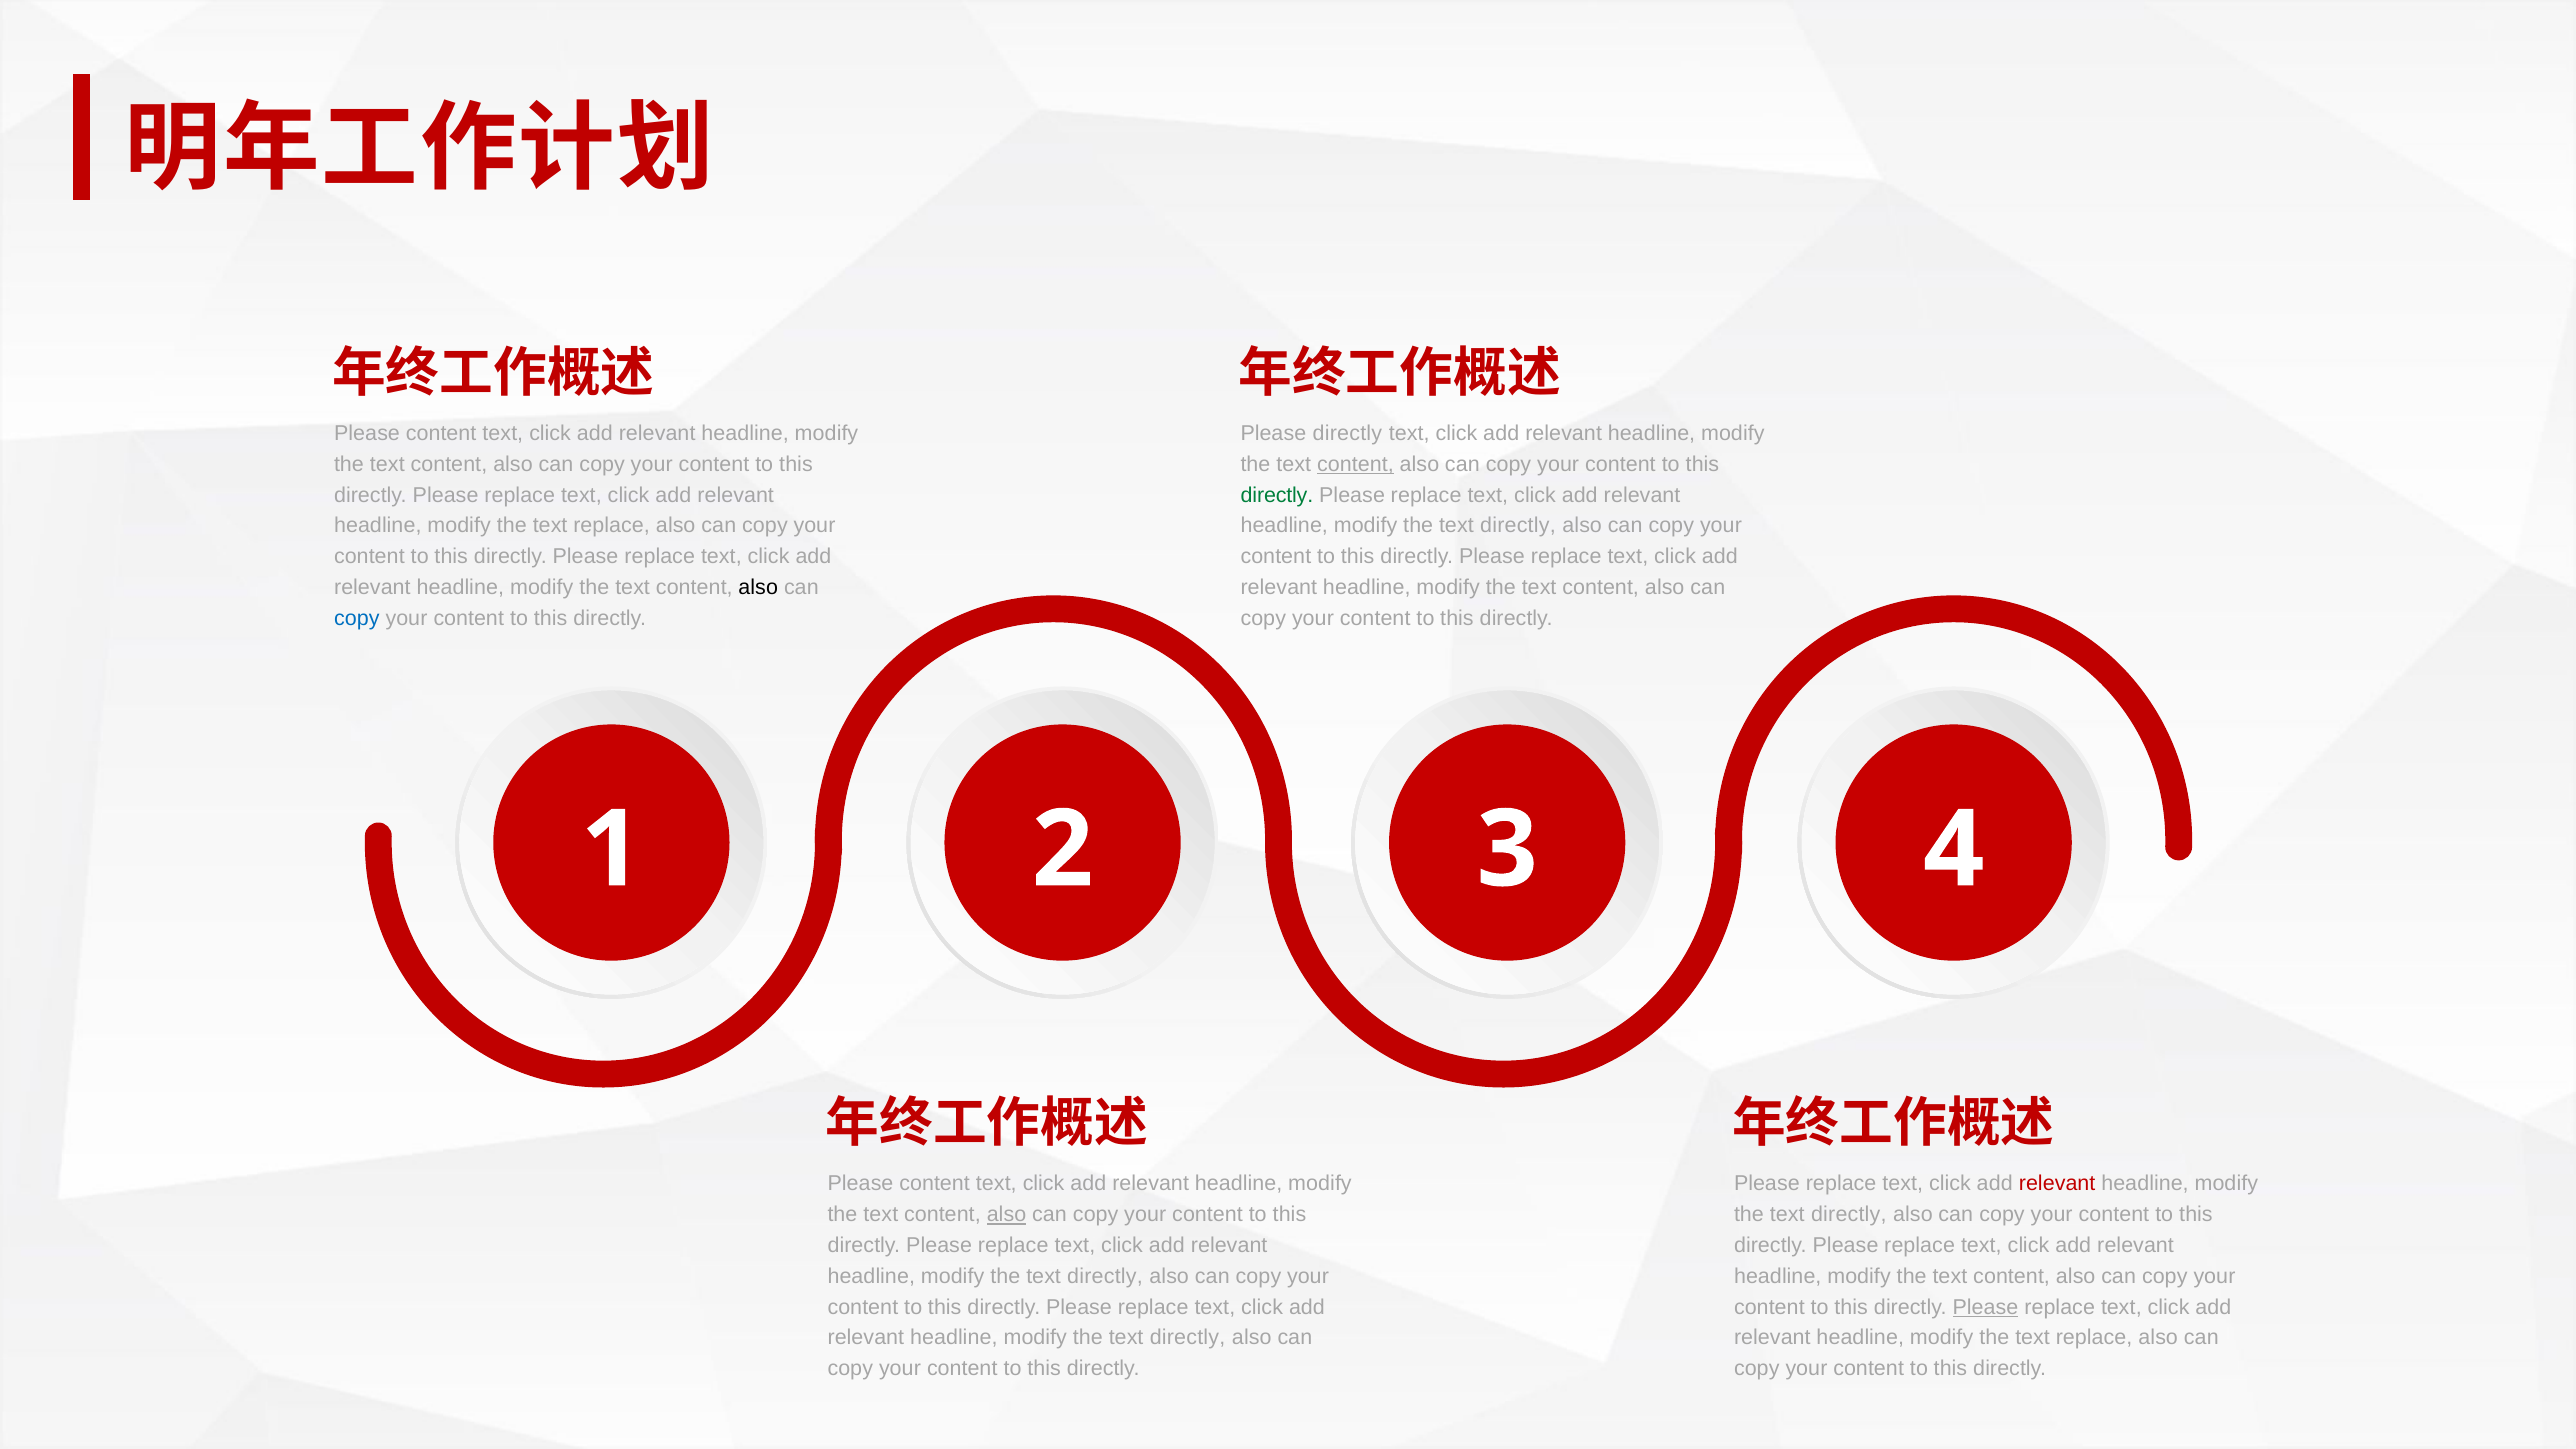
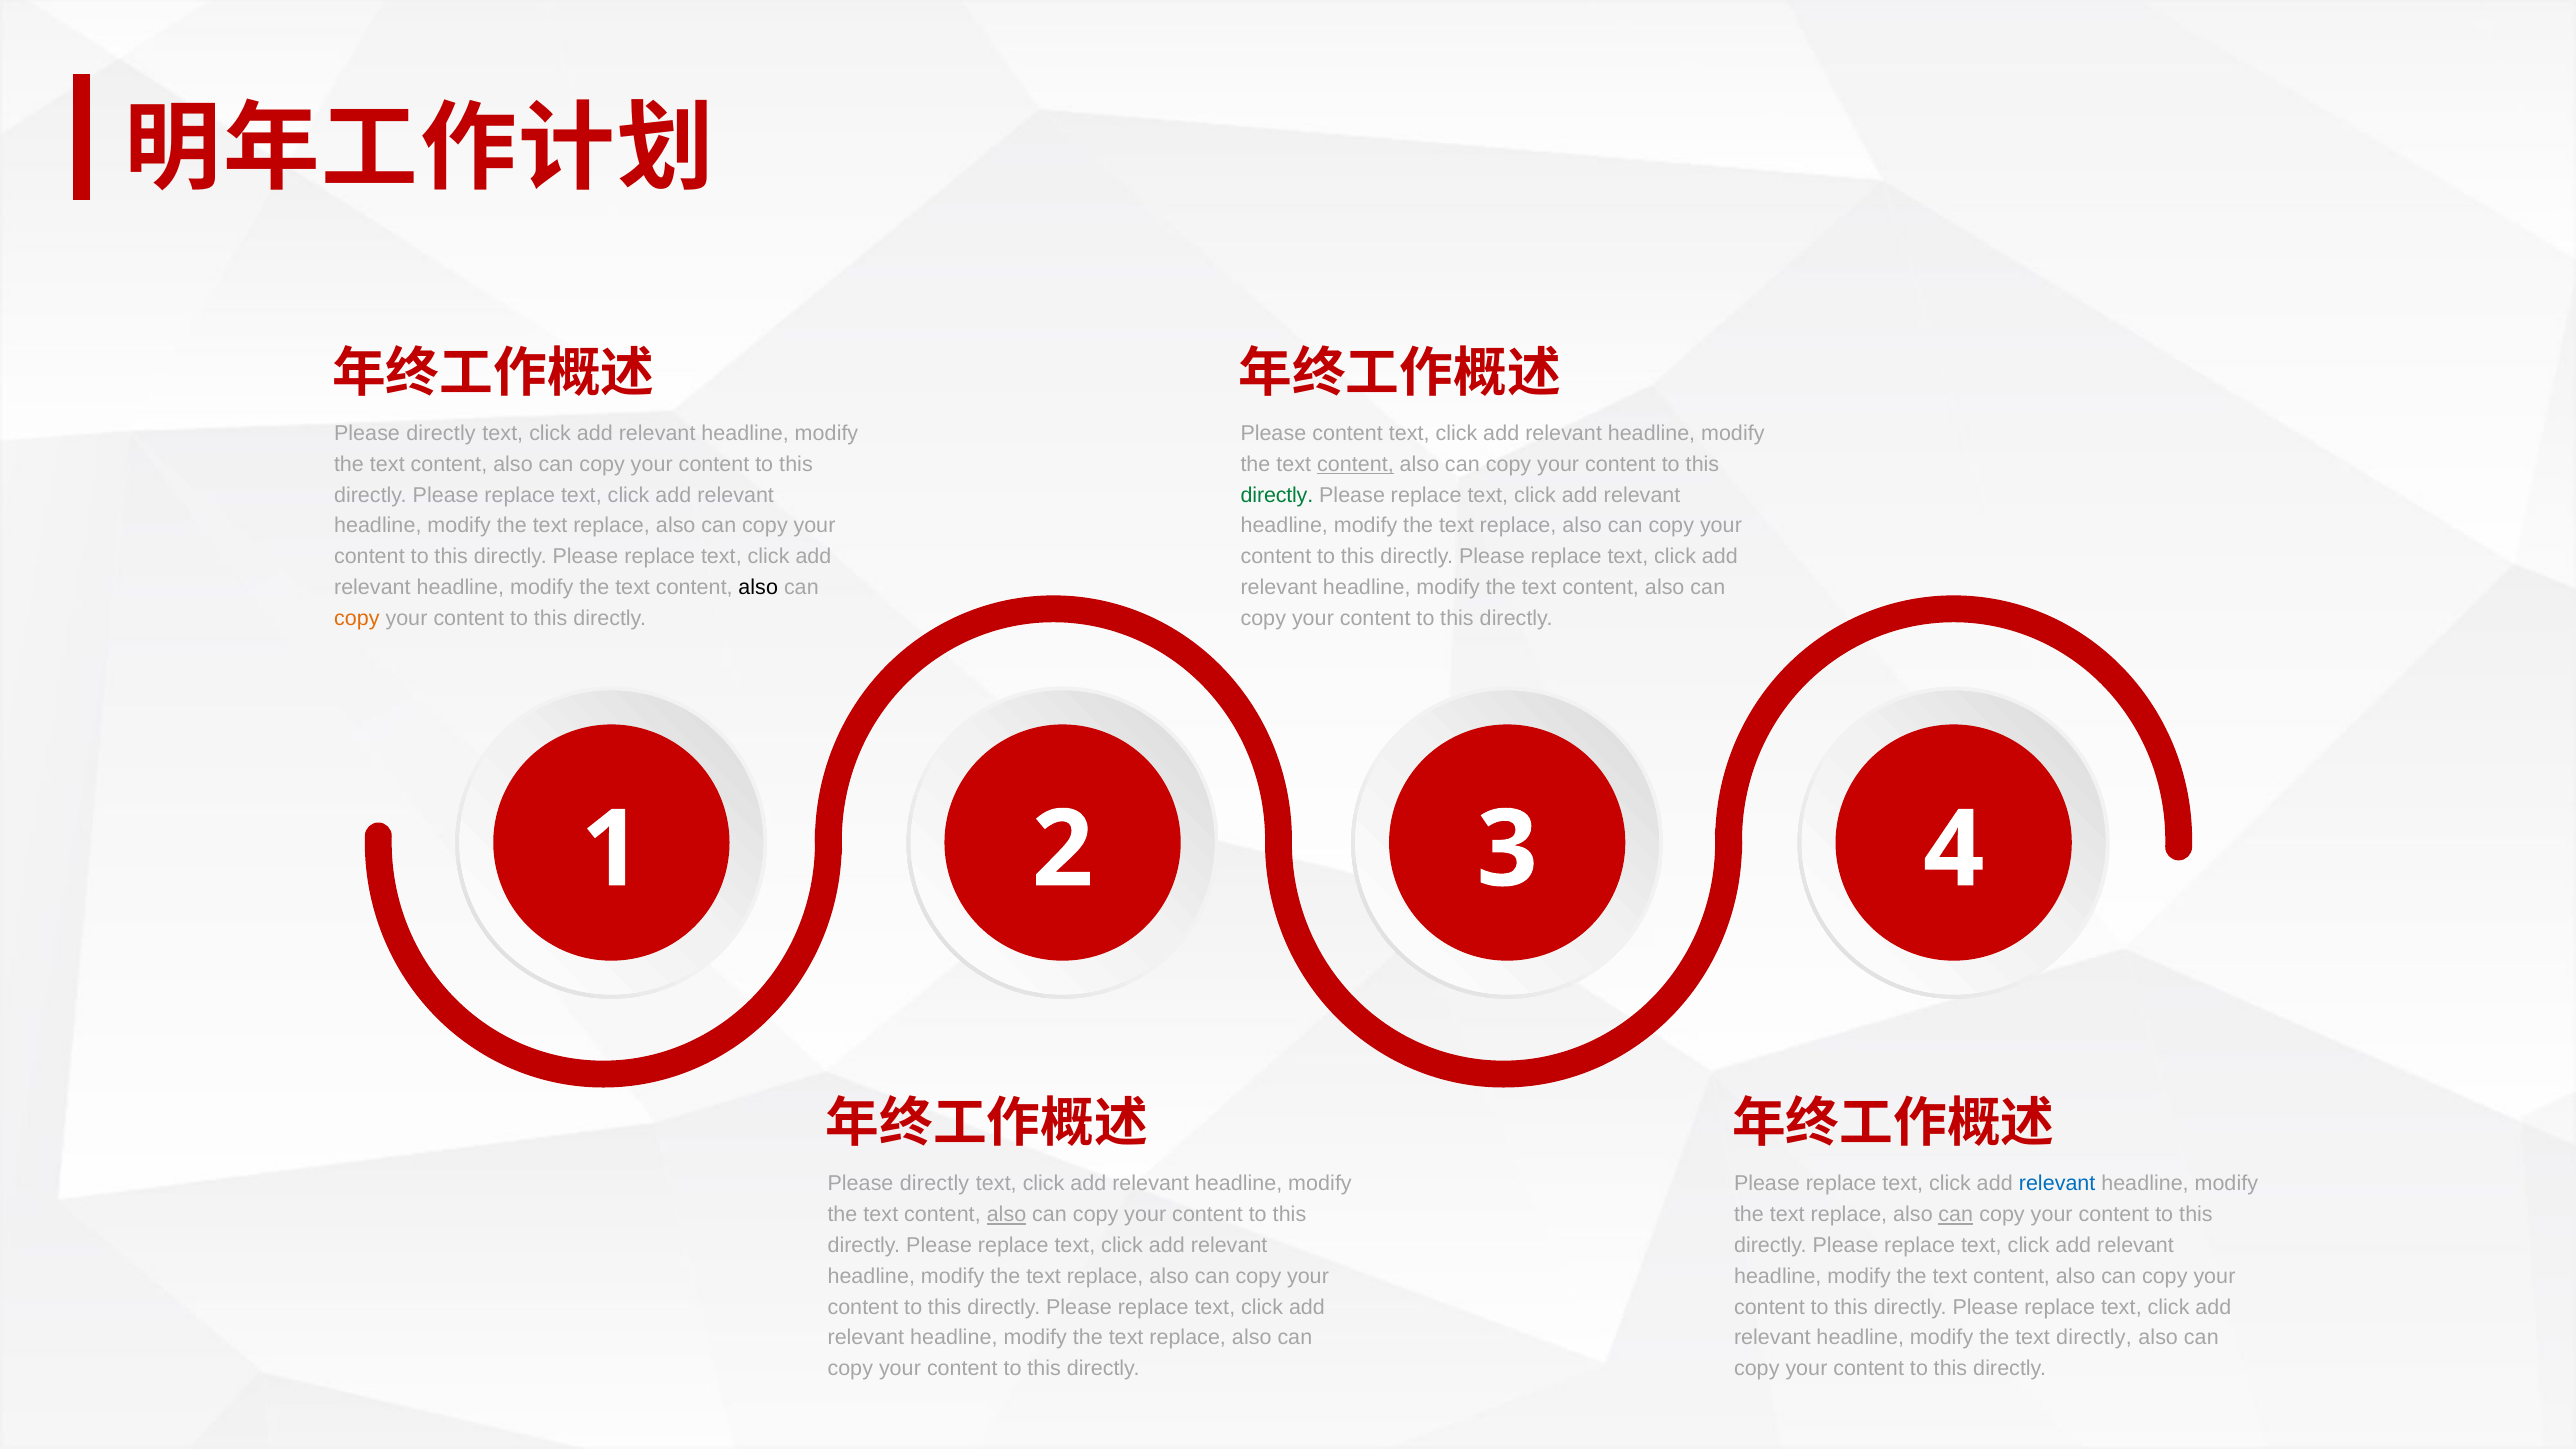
content at (441, 433): content -> directly
Please directly: directly -> content
directly at (1518, 526): directly -> replace
copy at (357, 618) colour: blue -> orange
content at (935, 1184): content -> directly
relevant at (2057, 1184) colour: red -> blue
directly at (1849, 1215): directly -> replace
can at (1956, 1215) underline: none -> present
directly at (1105, 1276): directly -> replace
Please at (1985, 1307) underline: present -> none
directly at (1188, 1338): directly -> replace
replace at (2094, 1338): replace -> directly
